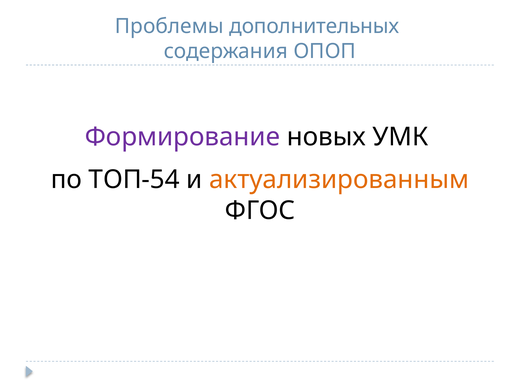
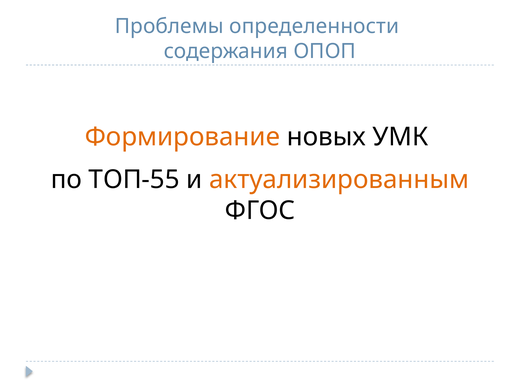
дополнительных: дополнительных -> определенности
Формирование colour: purple -> orange
ТОП-54: ТОП-54 -> ТОП-55
